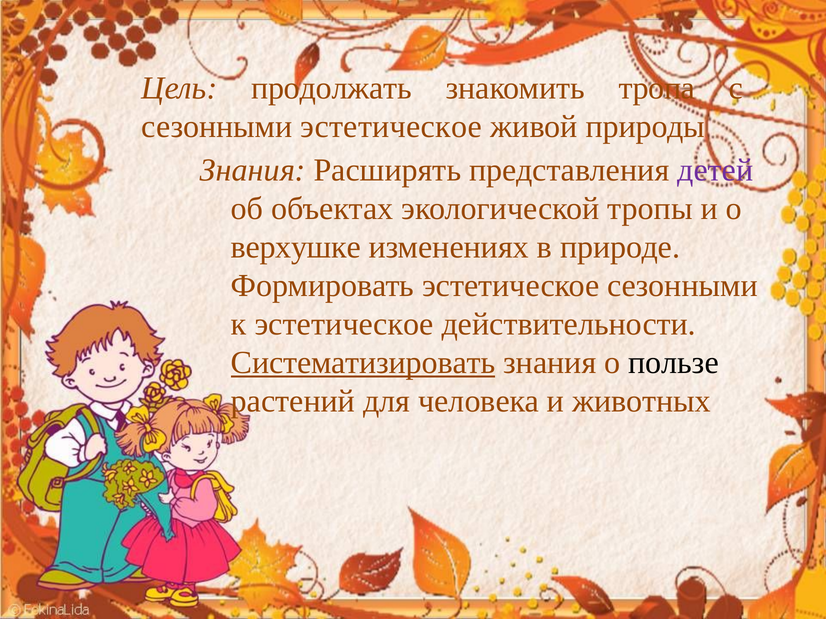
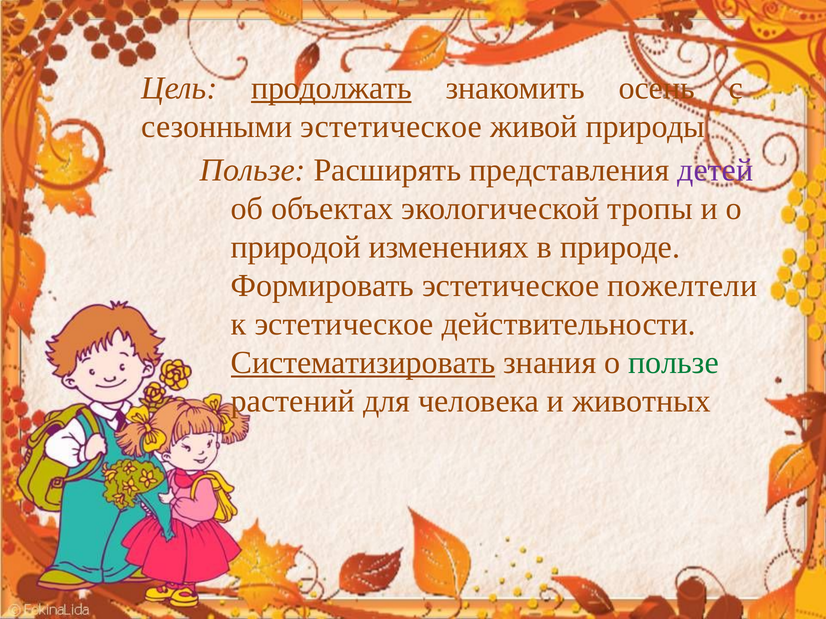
продолжать underline: none -> present
тропа: тропа -> осень
Знания at (253, 170): Знания -> Пользе
верхушке: верхушке -> природой
эстетическое сезонными: сезонными -> пожелтели
пользе at (674, 363) colour: black -> green
